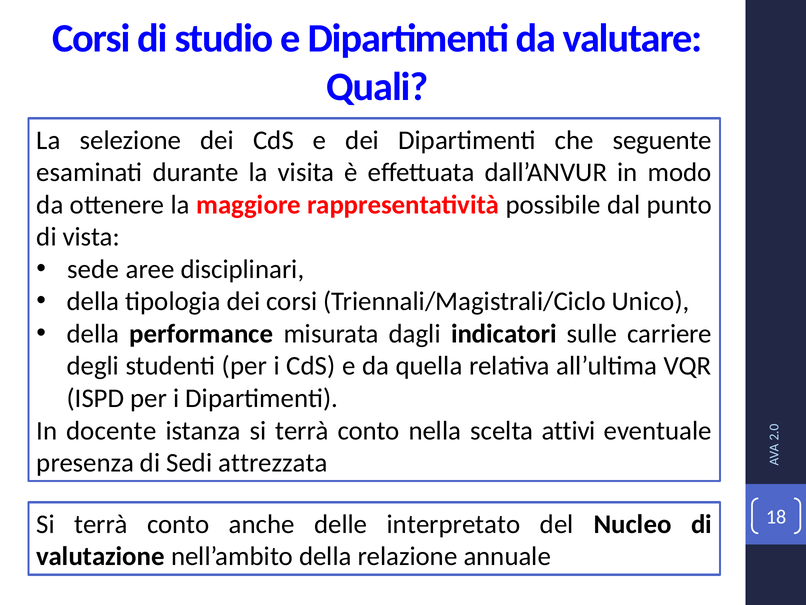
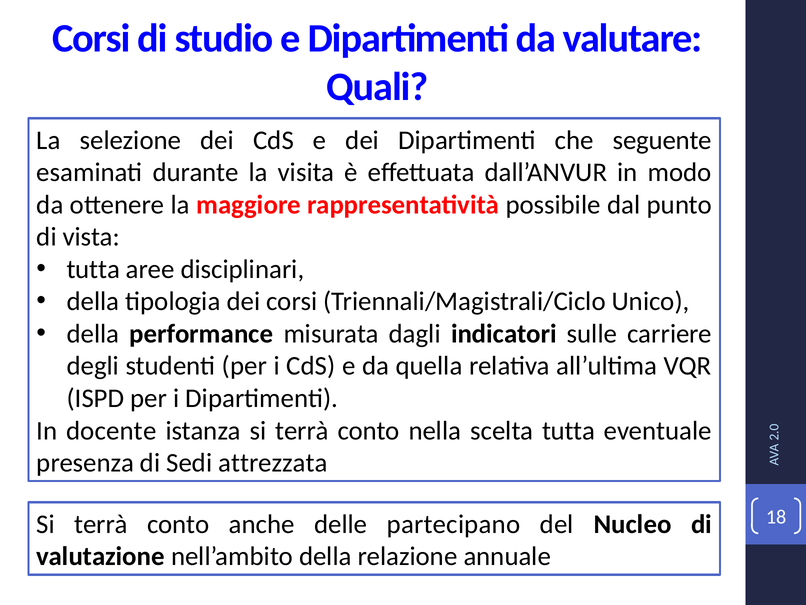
sede at (93, 269): sede -> tutta
scelta attivi: attivi -> tutta
interpretato: interpretato -> partecipano
